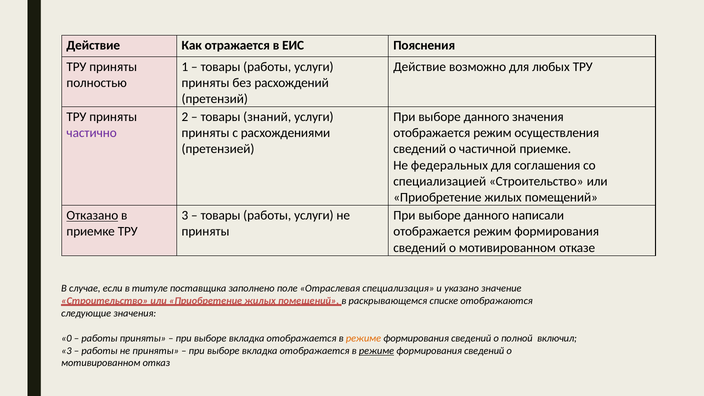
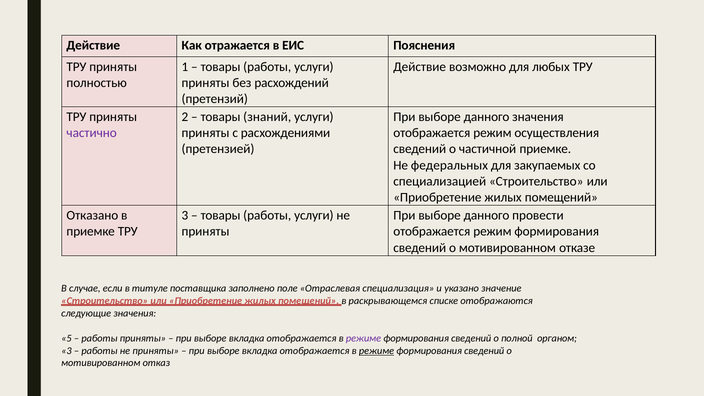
соглашения: соглашения -> закупаемых
Отказано underline: present -> none
написали: написали -> провести
0: 0 -> 5
режиме at (363, 338) colour: orange -> purple
включил: включил -> органом
